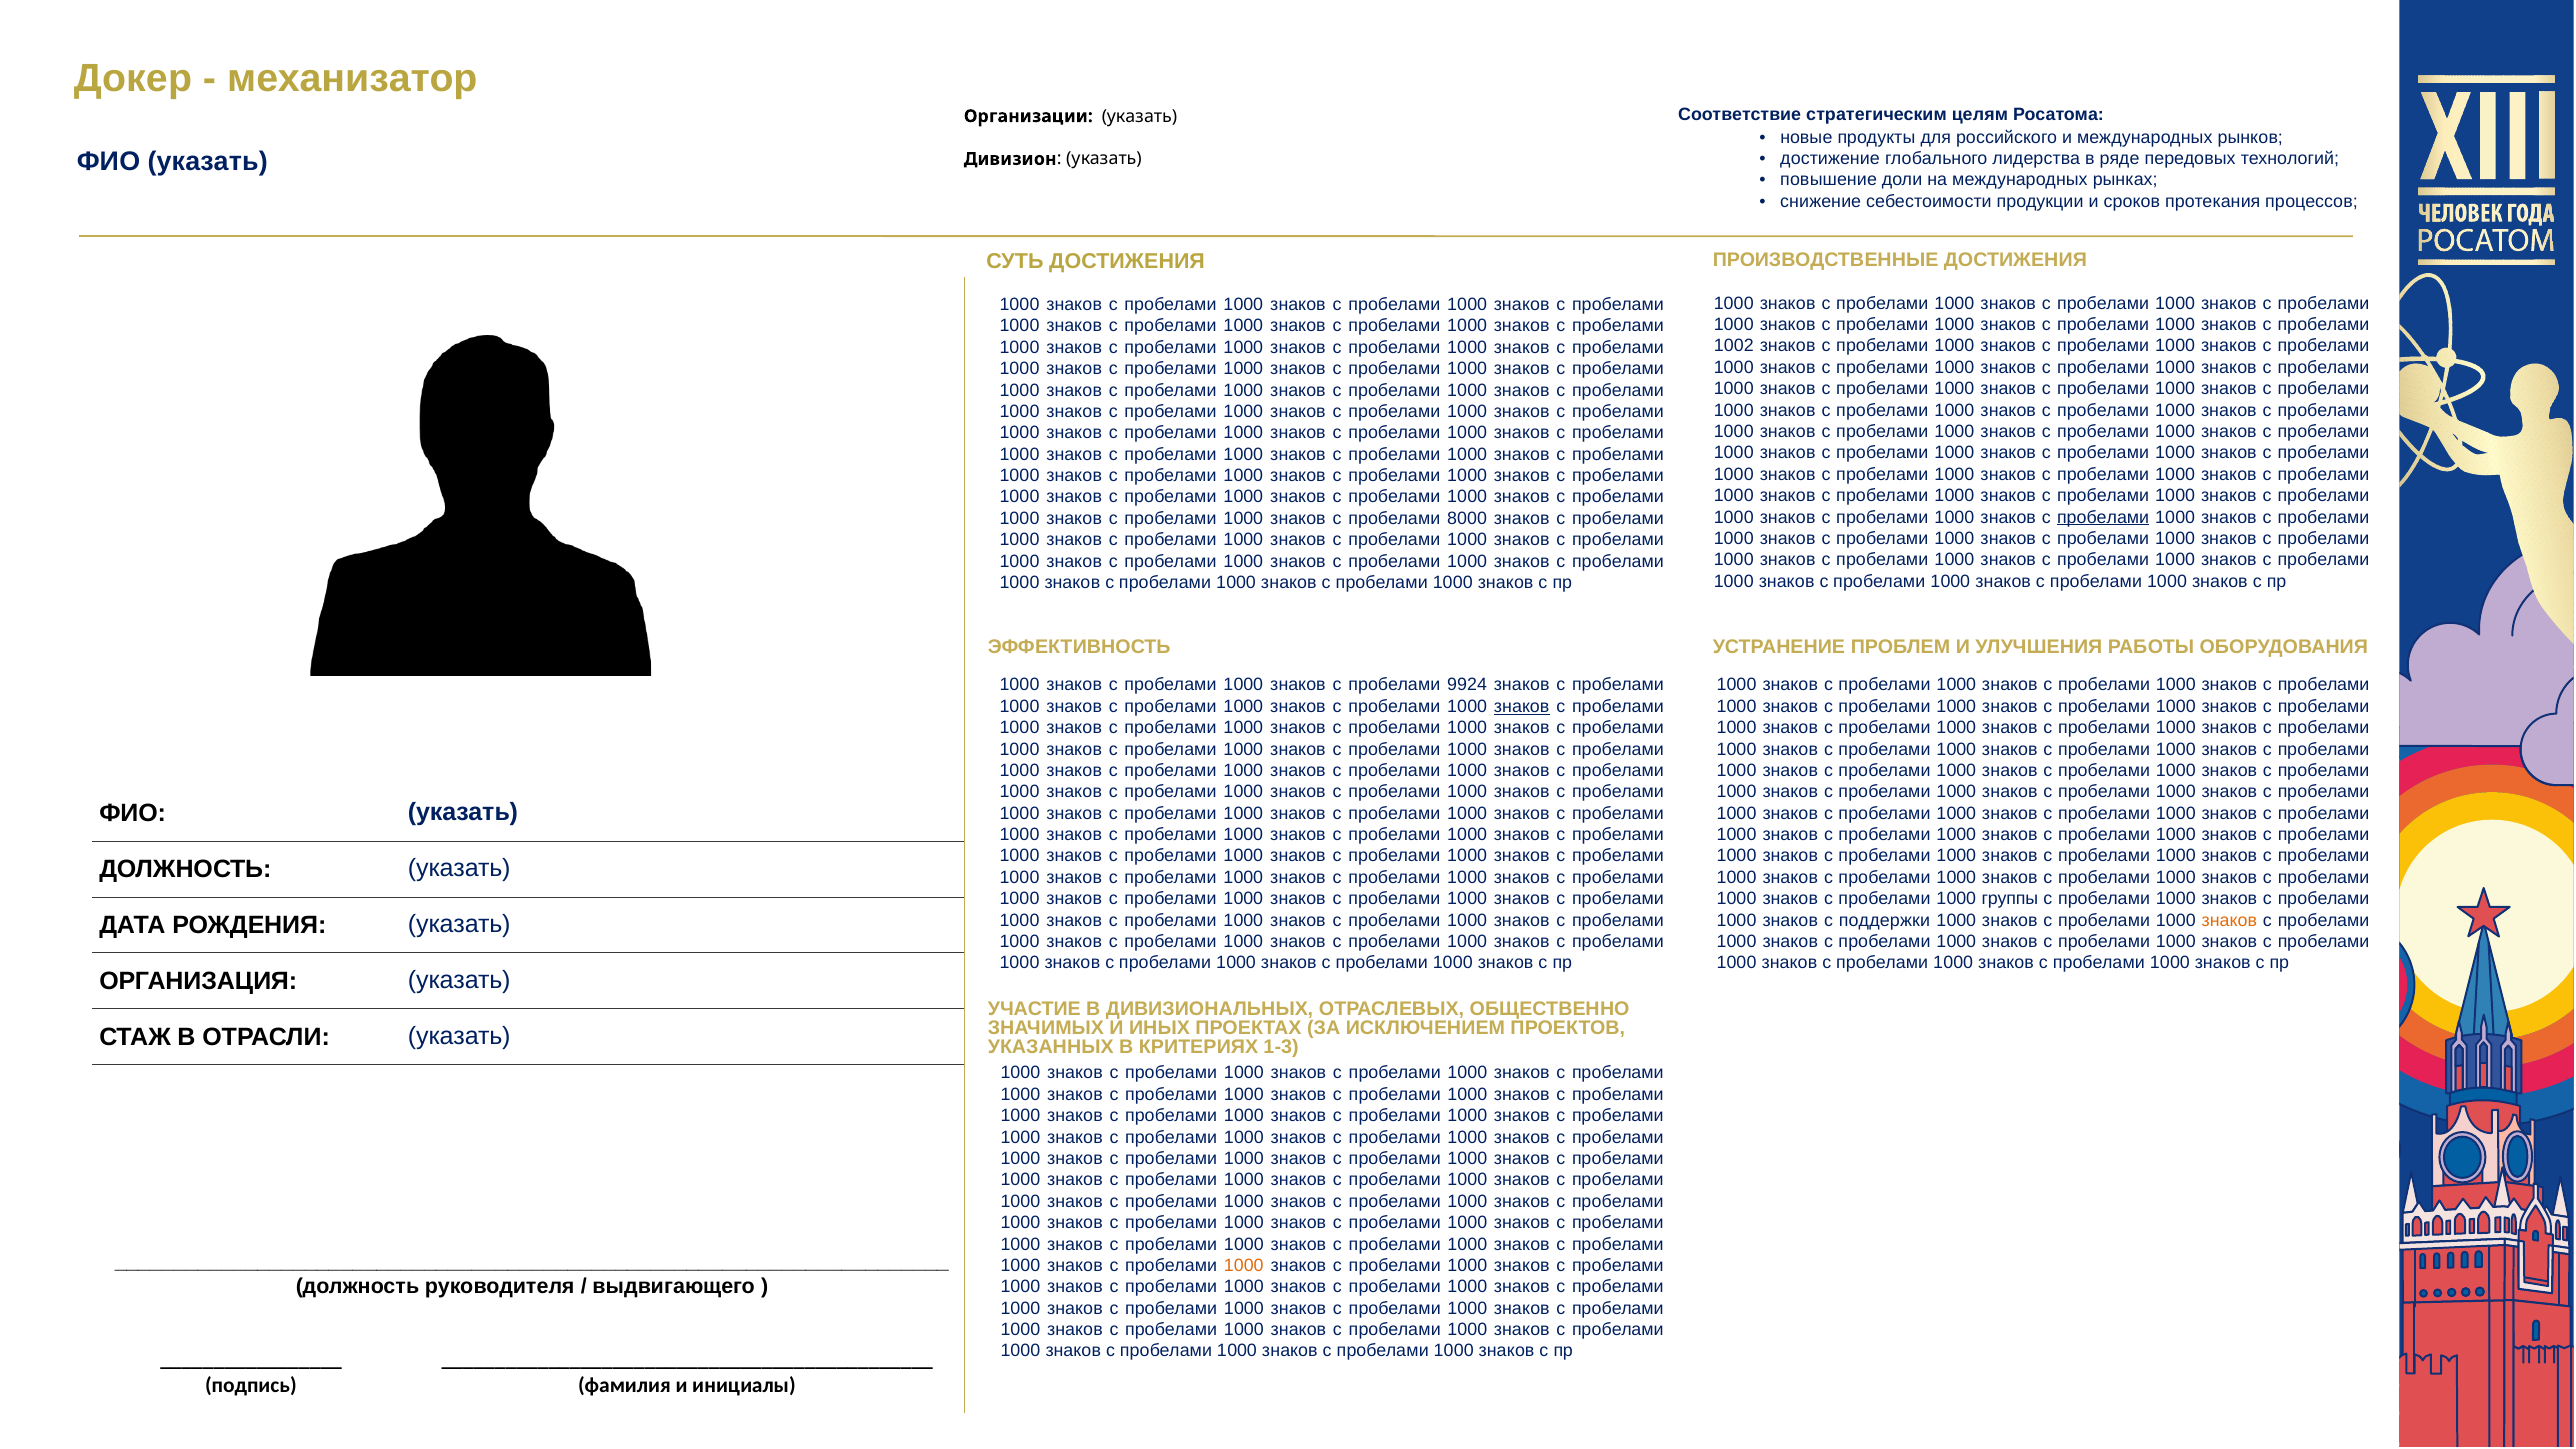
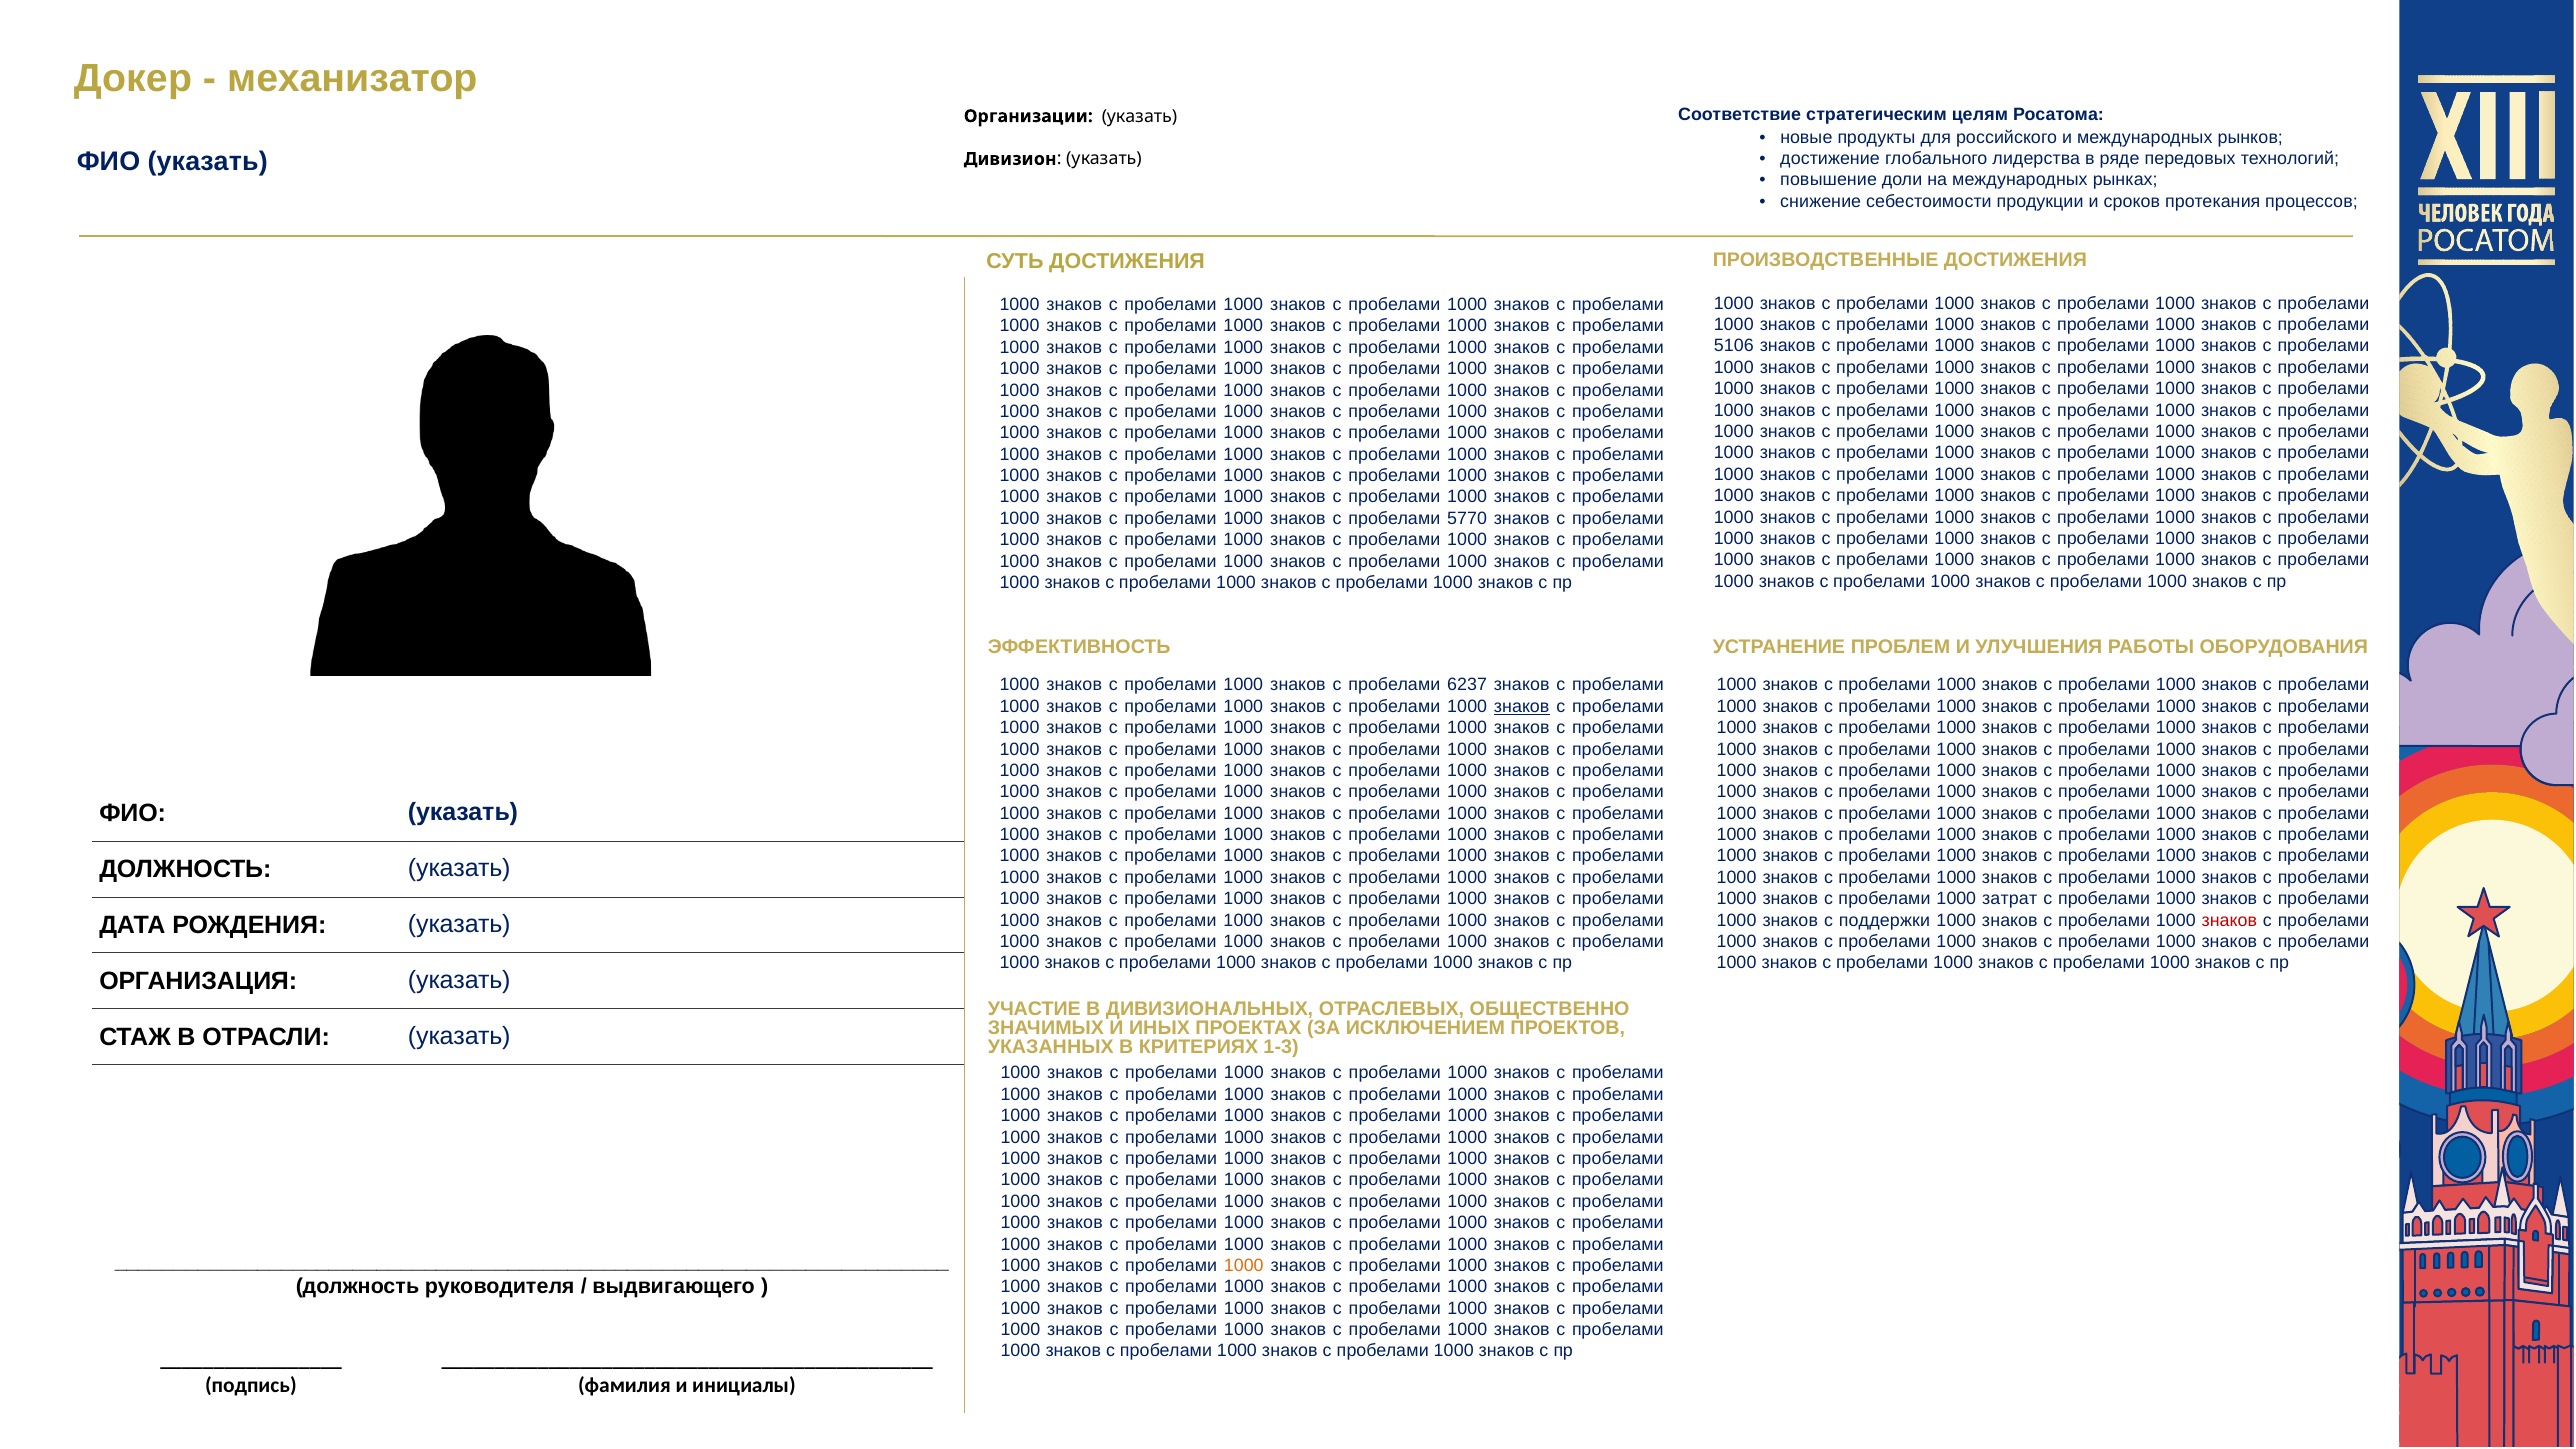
1002: 1002 -> 5106
пробелами at (2103, 517) underline: present -> none
8000: 8000 -> 5770
9924: 9924 -> 6237
группы: группы -> затрат
знаков at (2229, 920) colour: orange -> red
